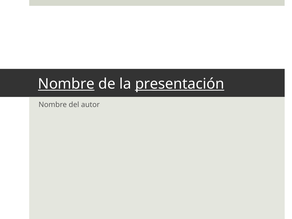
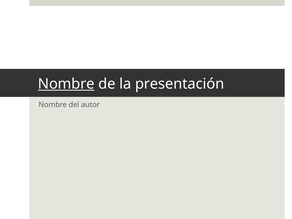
presentación underline: present -> none
